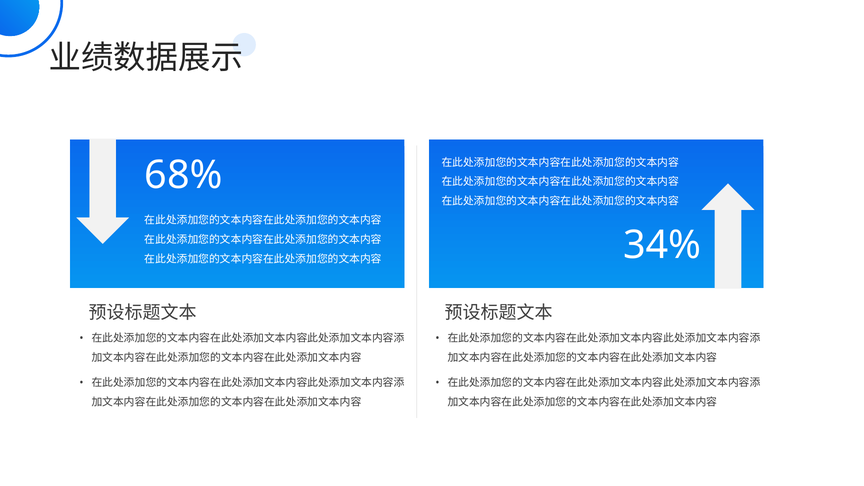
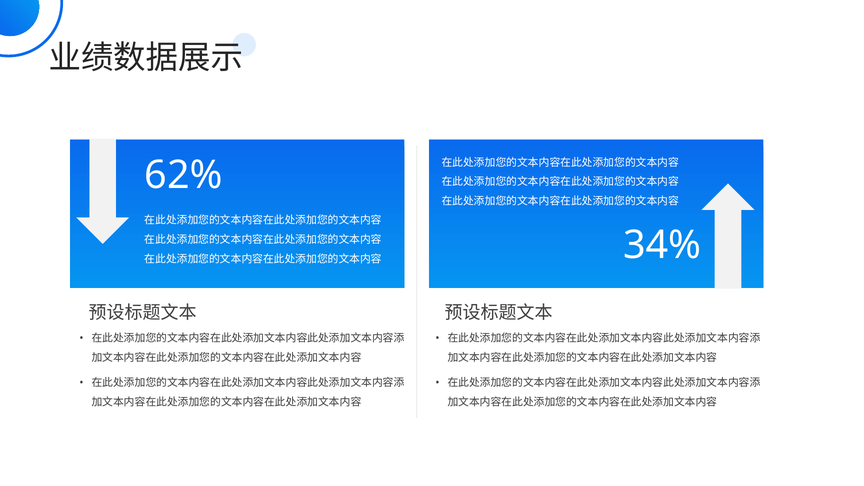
68%: 68% -> 62%
